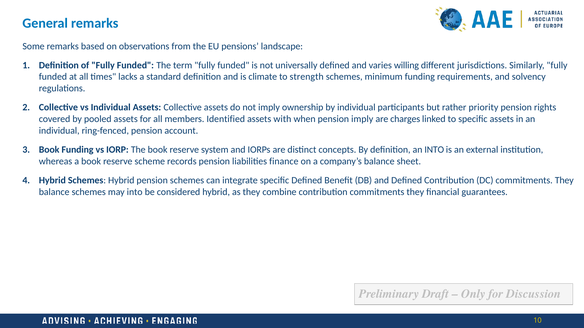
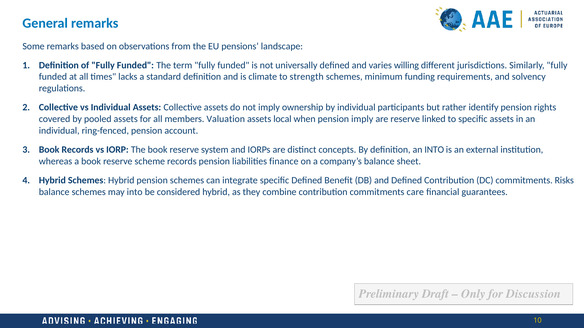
priority: priority -> identify
Identified: Identified -> Valuation
with: with -> local
are charges: charges -> reserve
Book Funding: Funding -> Records
DC commitments They: They -> Risks
contribution commitments they: they -> care
